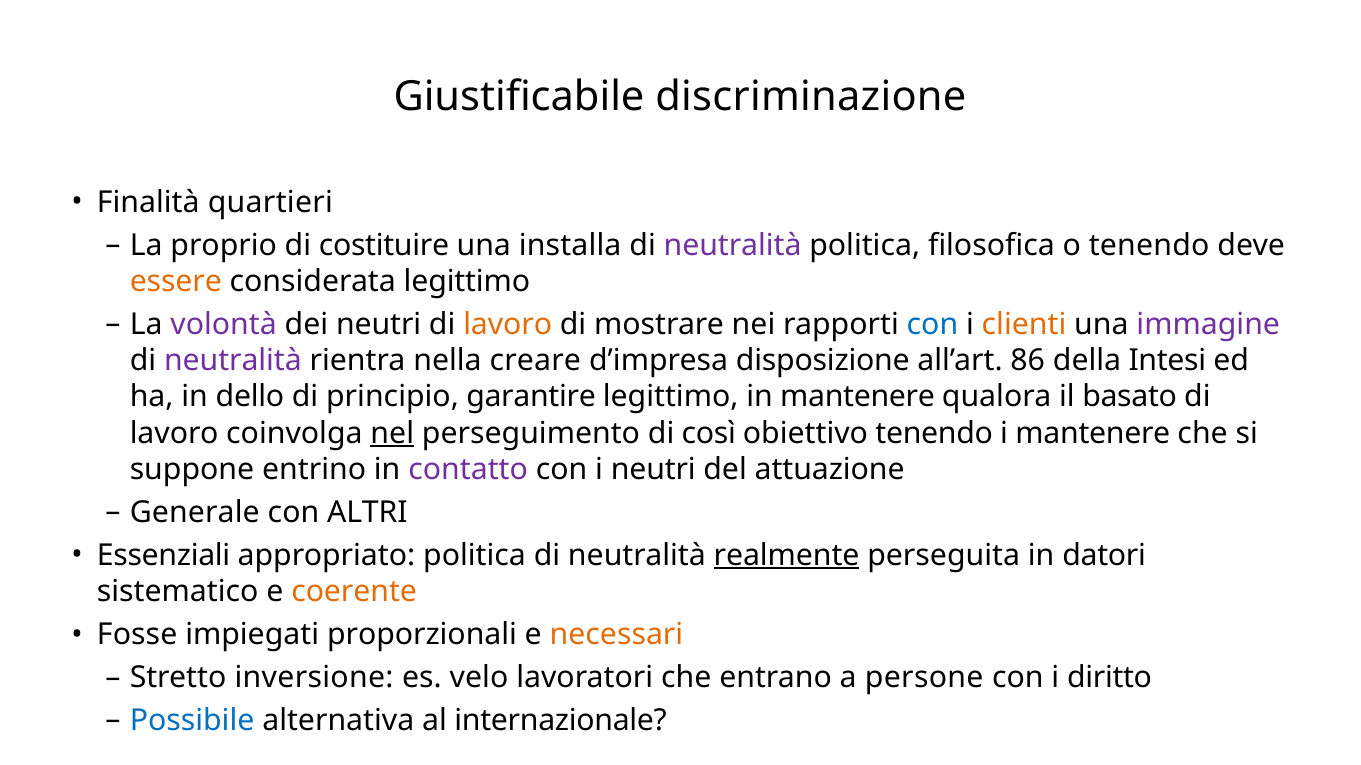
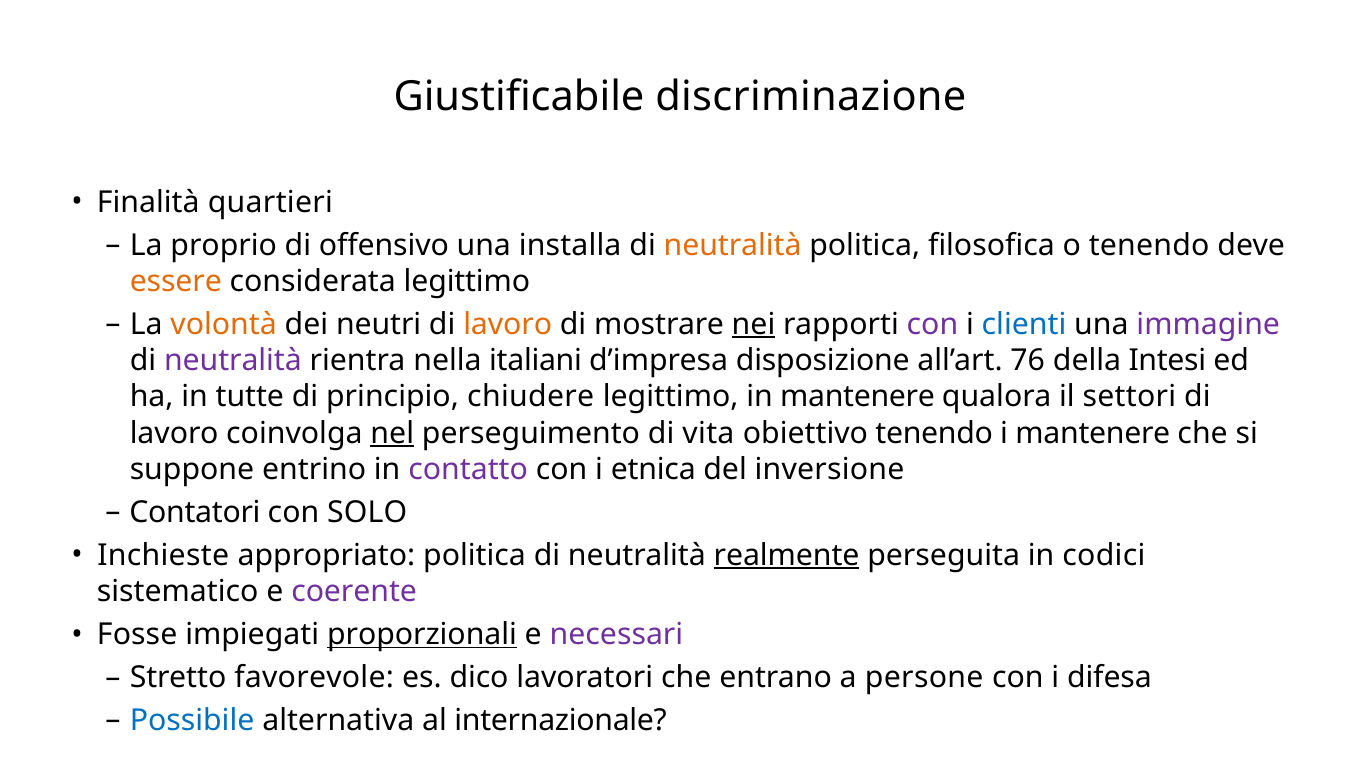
costituire: costituire -> offensivo
neutralità at (733, 245) colour: purple -> orange
volontà colour: purple -> orange
nei underline: none -> present
con at (932, 325) colour: blue -> purple
clienti colour: orange -> blue
creare: creare -> italiani
86: 86 -> 76
dello: dello -> tutte
garantire: garantire -> chiudere
basato: basato -> settori
così: così -> vita
i neutri: neutri -> etnica
attuazione: attuazione -> inversione
Generale: Generale -> Contatori
ALTRI: ALTRI -> SOLO
Essenziali: Essenziali -> Inchieste
datori: datori -> codici
coerente colour: orange -> purple
proporzionali underline: none -> present
necessari colour: orange -> purple
inversione: inversione -> favorevole
velo: velo -> dico
diritto: diritto -> difesa
